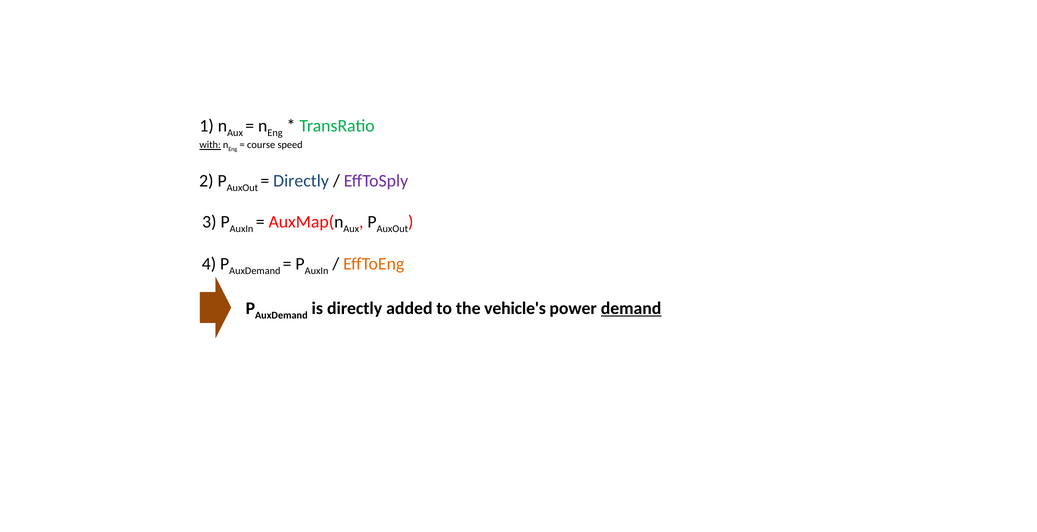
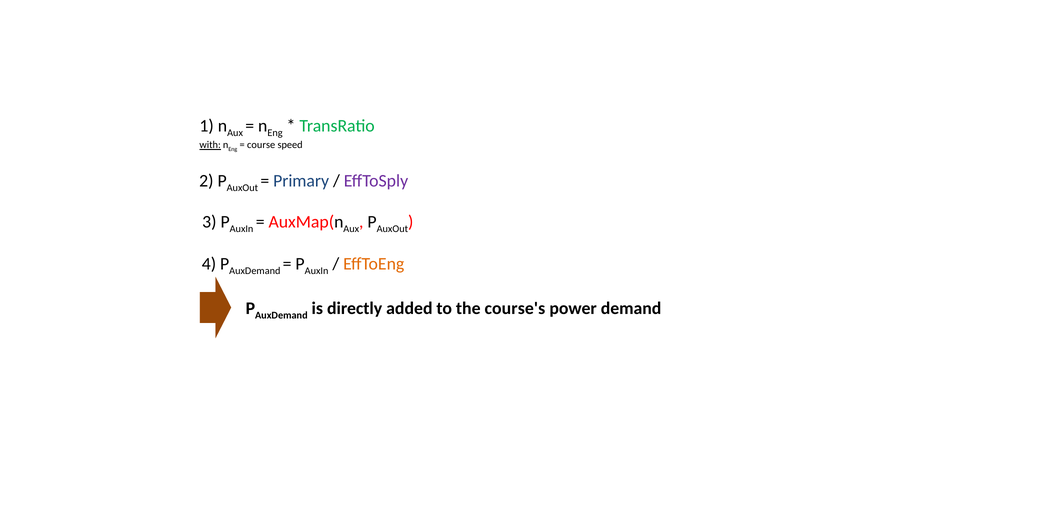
Directly at (301, 181): Directly -> Primary
vehicle's: vehicle's -> course's
demand underline: present -> none
